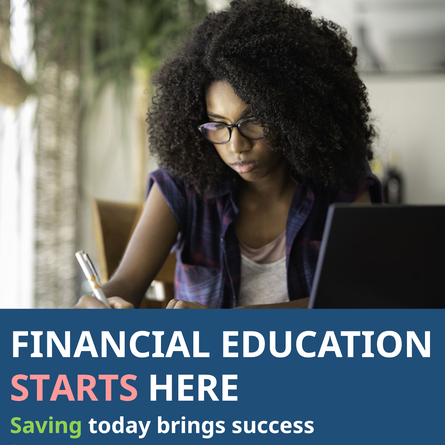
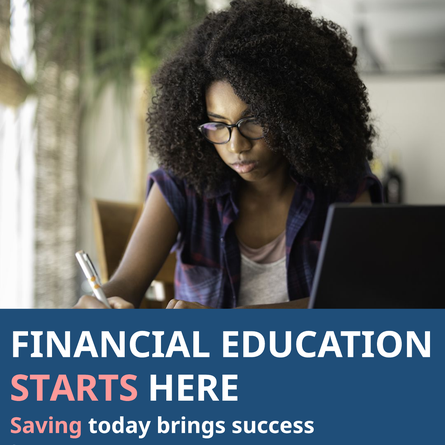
Saving colour: light green -> pink
